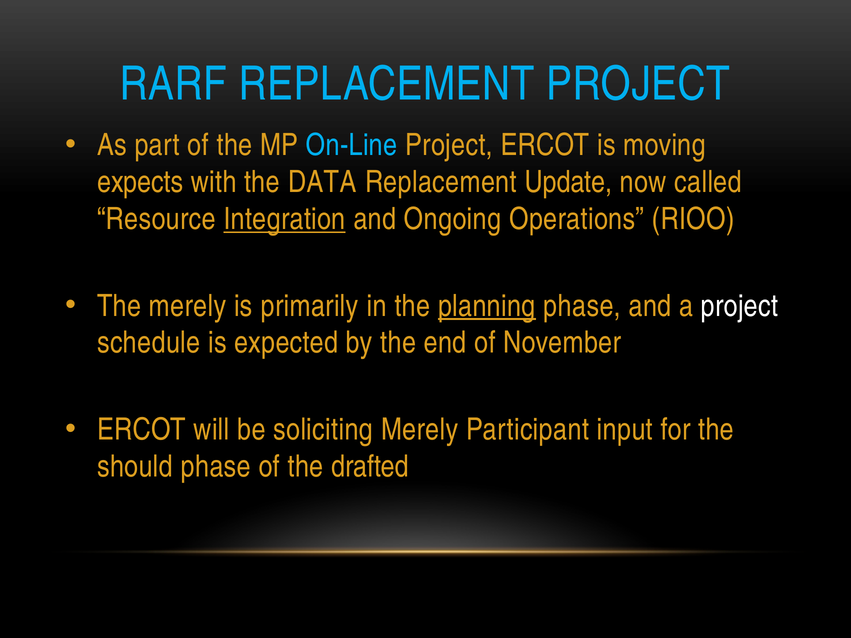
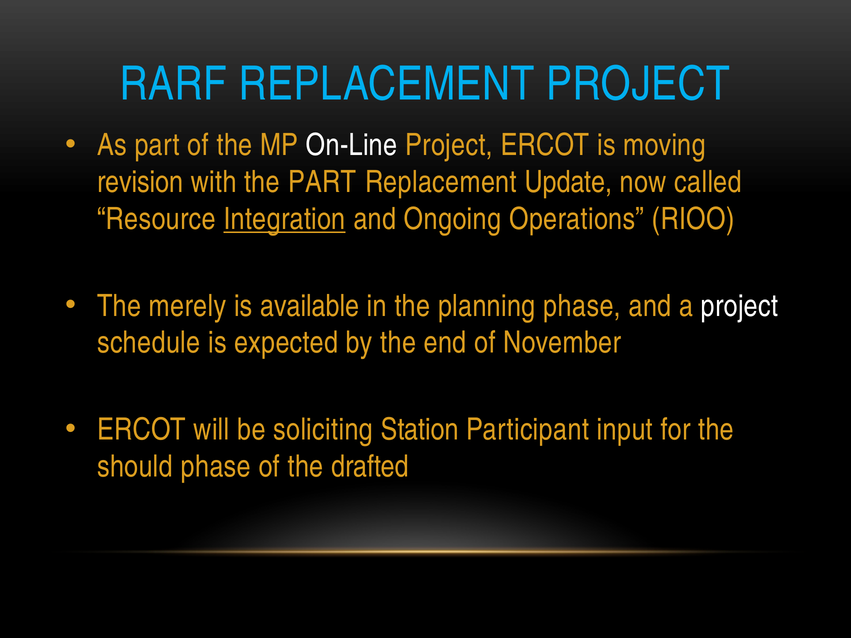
On-Line colour: light blue -> white
expects: expects -> revision
the DATA: DATA -> PART
primarily: primarily -> available
planning underline: present -> none
soliciting Merely: Merely -> Station
